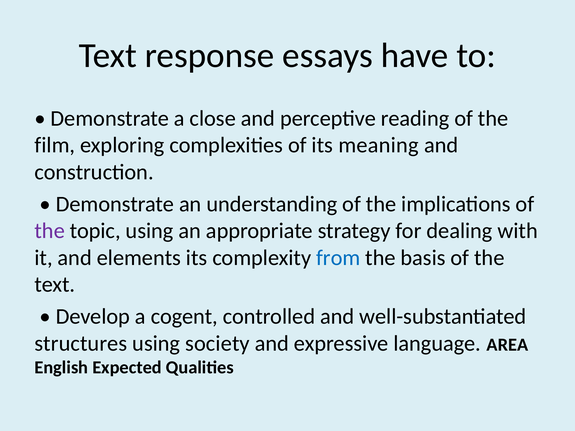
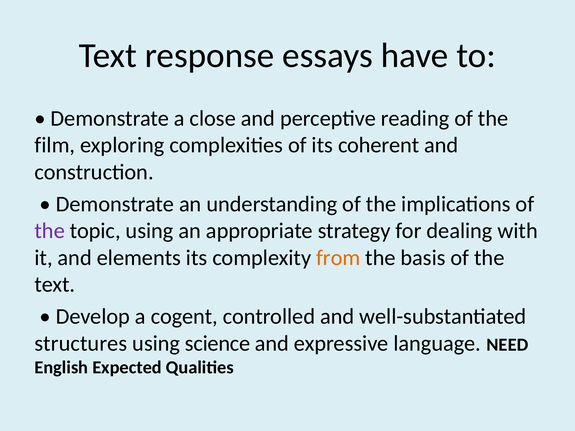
meaning: meaning -> coherent
from colour: blue -> orange
society: society -> science
AREA: AREA -> NEED
